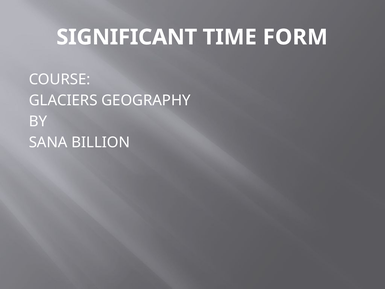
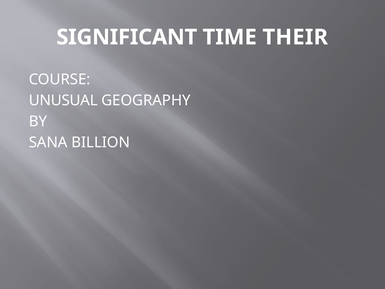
FORM: FORM -> THEIR
GLACIERS: GLACIERS -> UNUSUAL
